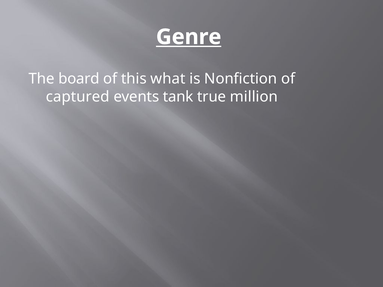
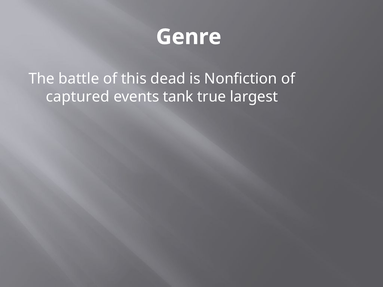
Genre underline: present -> none
board: board -> battle
what: what -> dead
million: million -> largest
